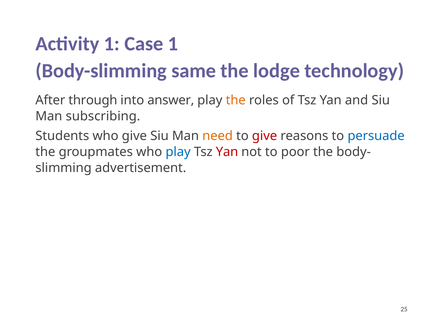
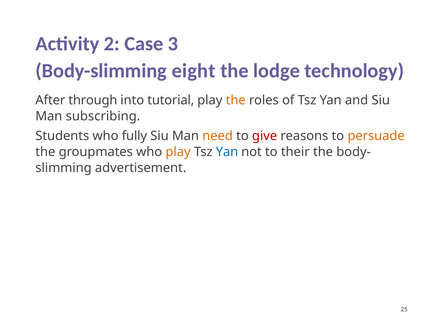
Activity 1: 1 -> 2
Case 1: 1 -> 3
same: same -> eight
answer: answer -> tutorial
who give: give -> fully
persuade colour: blue -> orange
play at (178, 152) colour: blue -> orange
Yan at (227, 152) colour: red -> blue
poor: poor -> their
